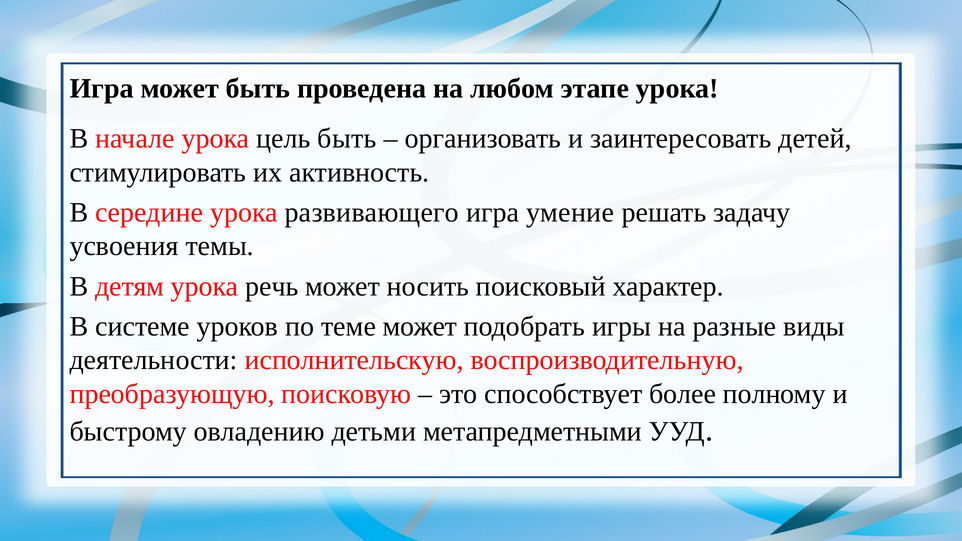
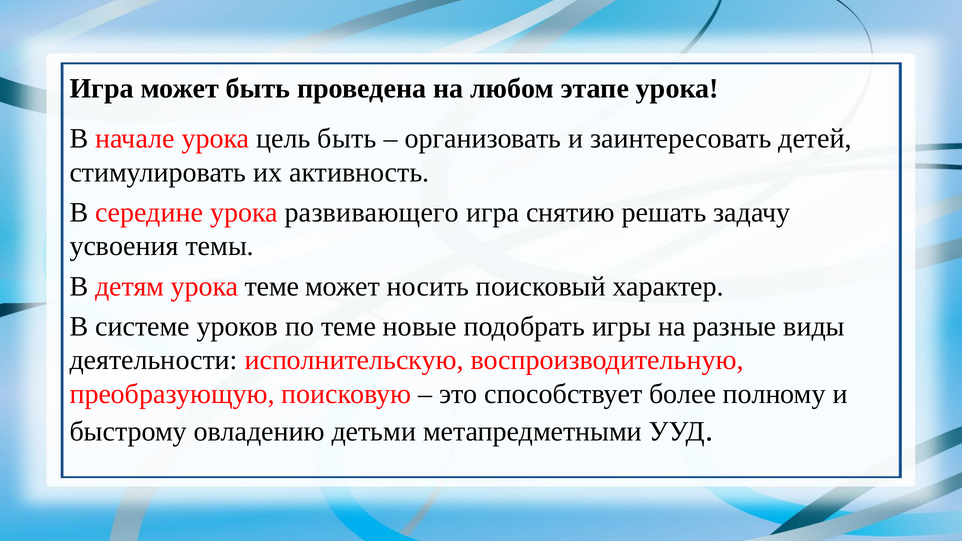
умение: умение -> снятию
урока речь: речь -> теме
теме может: может -> новые
